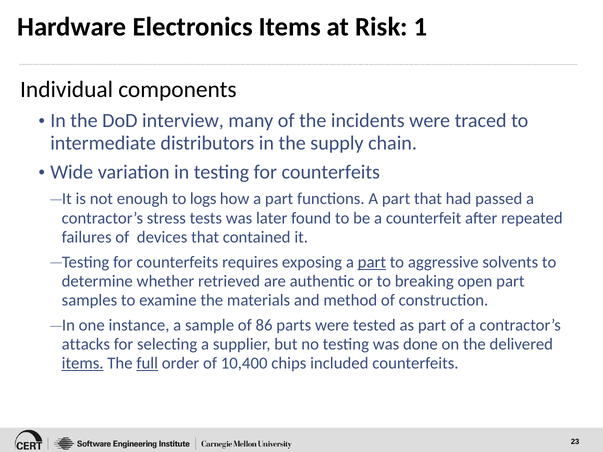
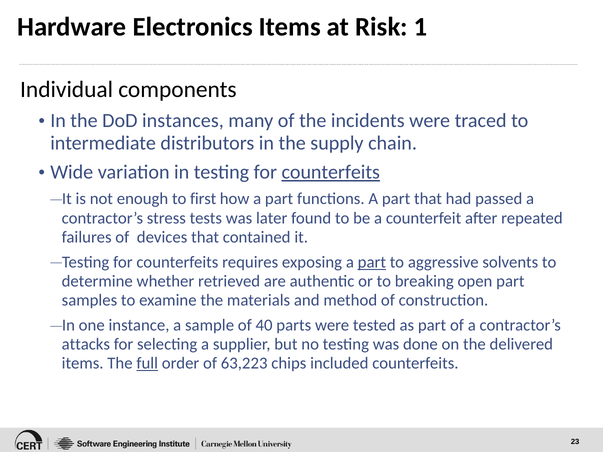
interview: interview -> instances
counterfeits at (331, 172) underline: none -> present
logs: logs -> first
86: 86 -> 40
items at (83, 364) underline: present -> none
10,400: 10,400 -> 63,223
